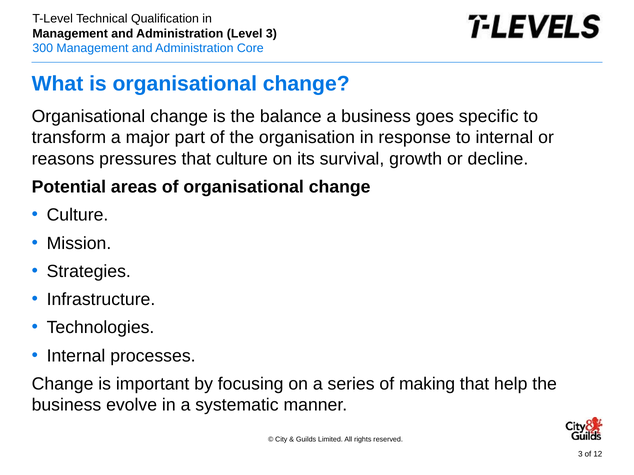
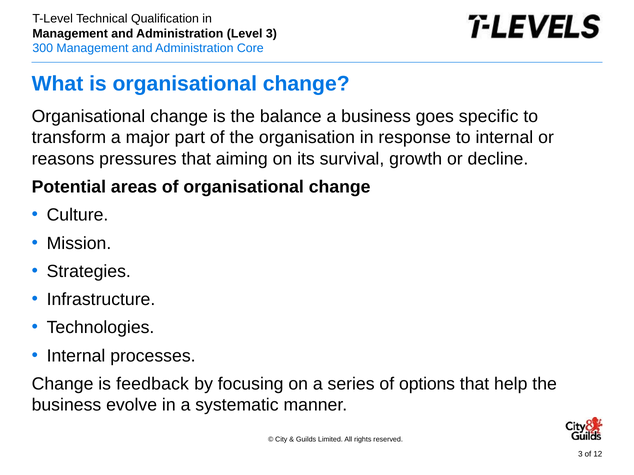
that culture: culture -> aiming
important: important -> feedback
making: making -> options
